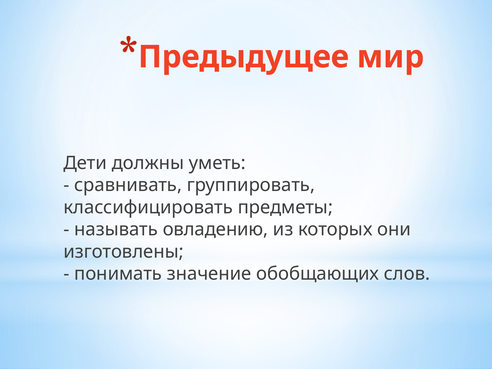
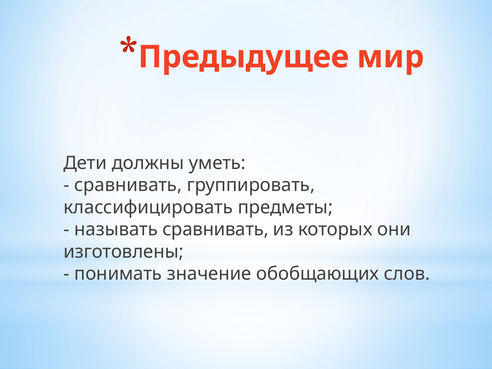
называть овладению: овладению -> сравнивать
